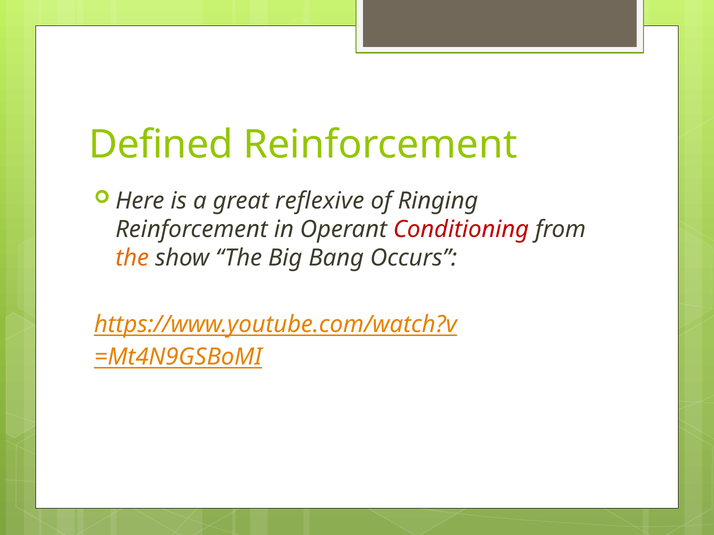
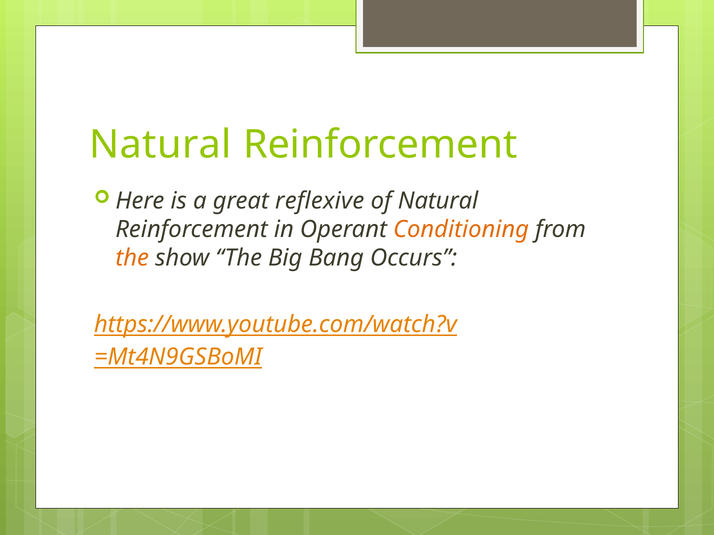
Defined at (161, 145): Defined -> Natural
of Ringing: Ringing -> Natural
Conditioning colour: red -> orange
